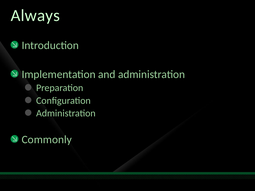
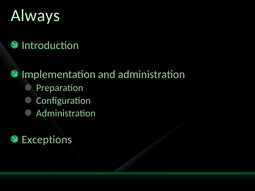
Commonly: Commonly -> Exceptions
